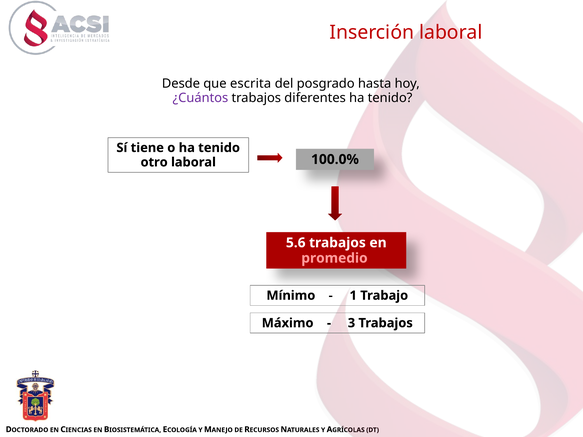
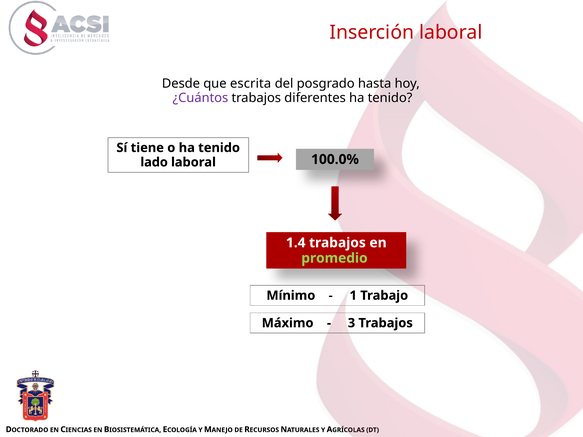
otro: otro -> lado
5.6: 5.6 -> 1.4
promedio colour: pink -> light green
